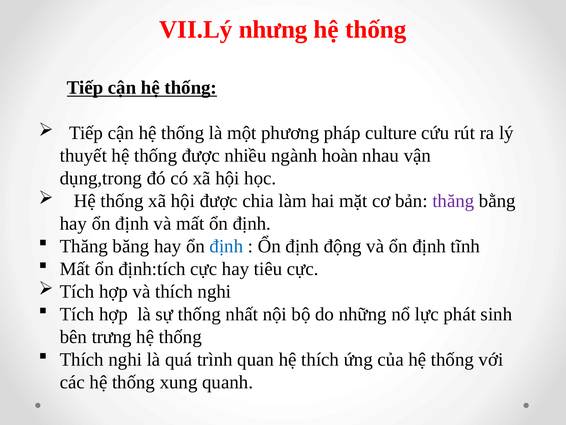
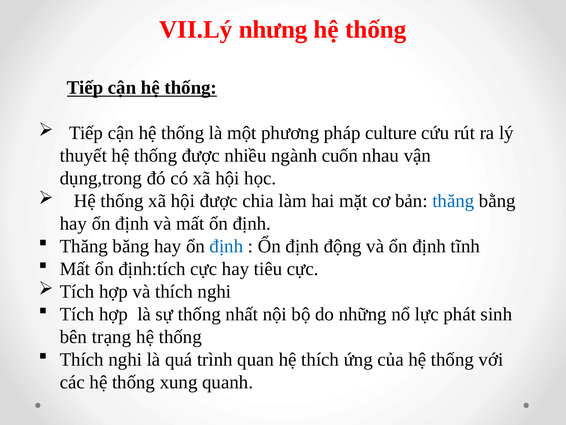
hoàn: hoàn -> cuốn
thăng at (453, 201) colour: purple -> blue
trưng: trưng -> trạng
